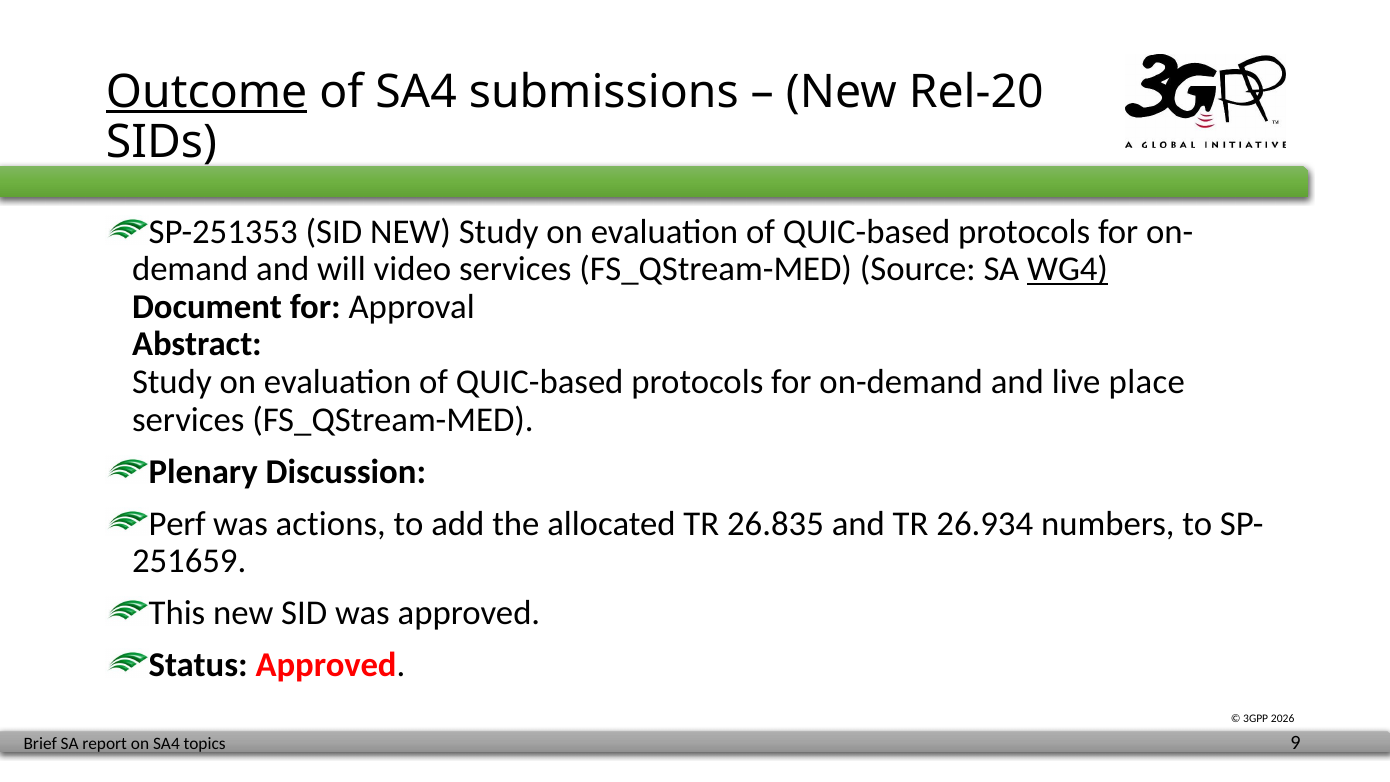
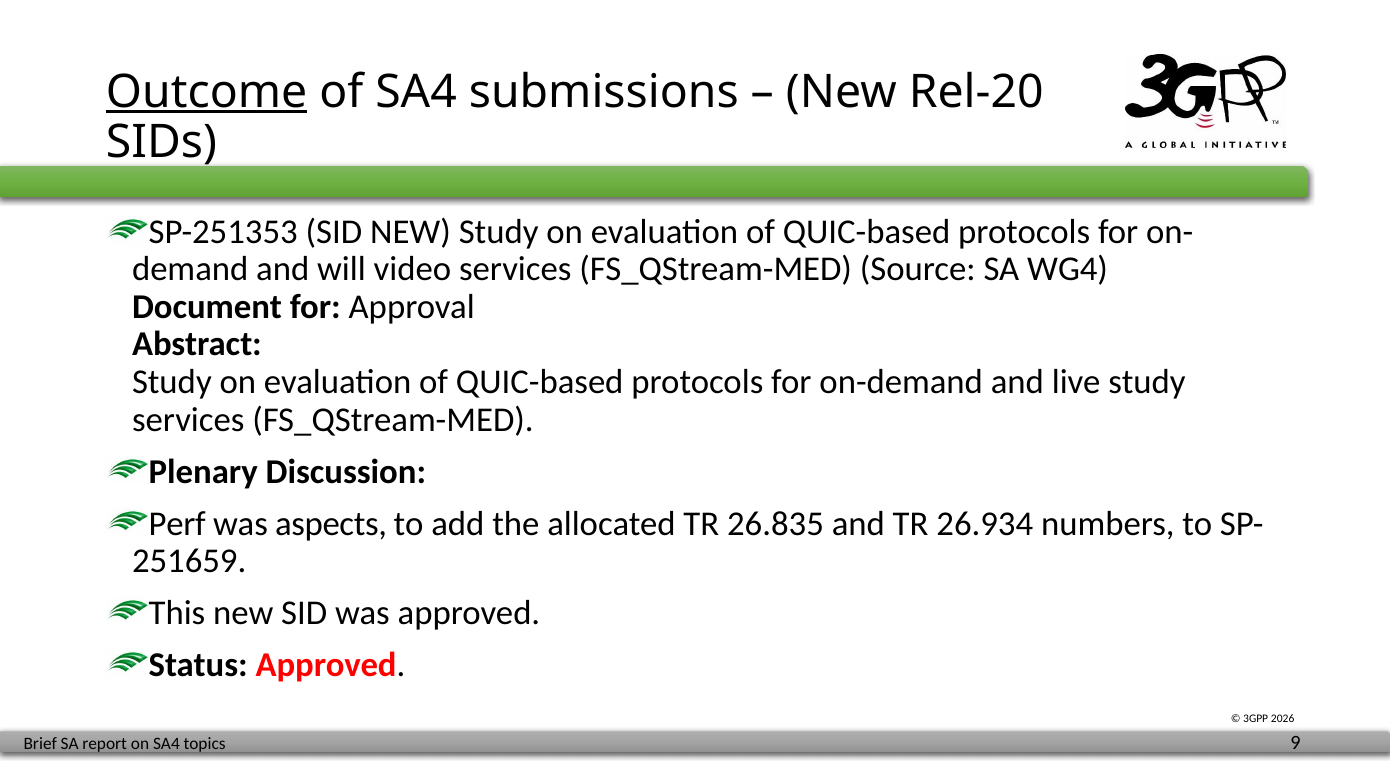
WG4 underline: present -> none
live place: place -> study
actions: actions -> aspects
